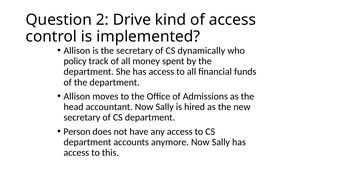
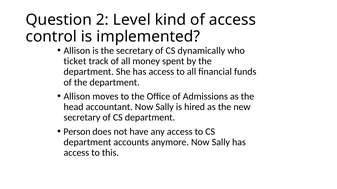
Drive: Drive -> Level
policy: policy -> ticket
